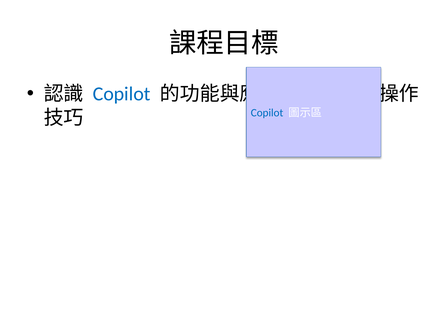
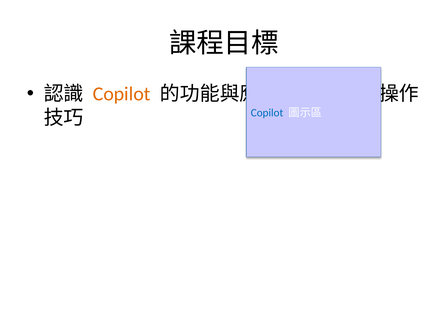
Copilot at (122, 94) colour: blue -> orange
